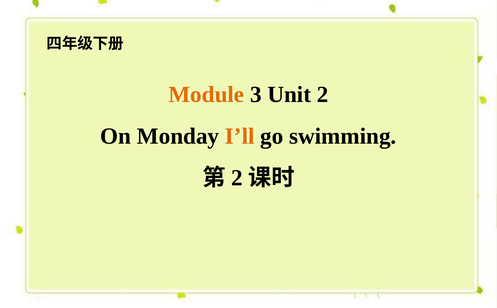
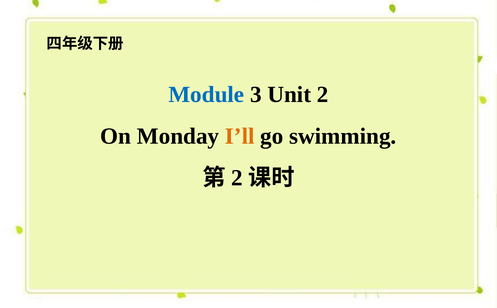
Module colour: orange -> blue
